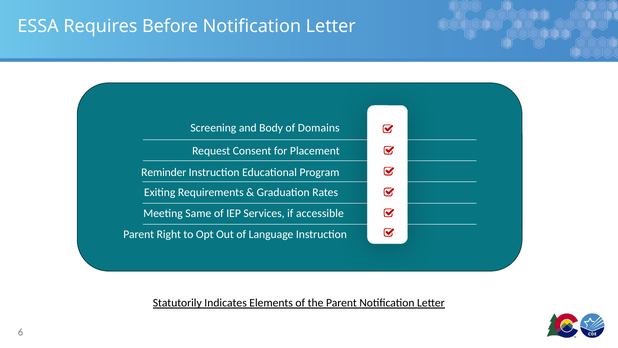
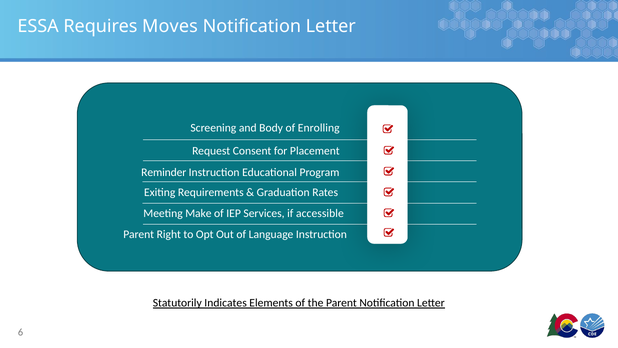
Before: Before -> Moves
Domains: Domains -> Enrolling
Same: Same -> Make
